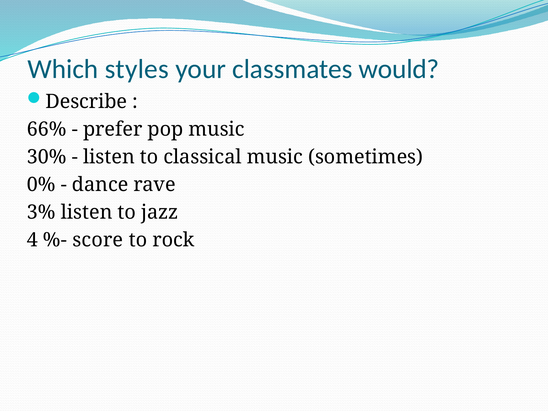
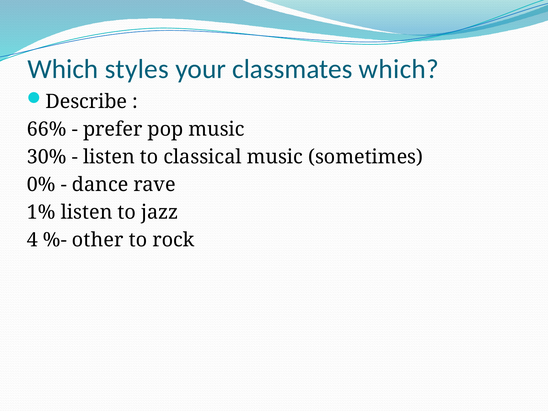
classmates would: would -> which
3%: 3% -> 1%
score: score -> other
